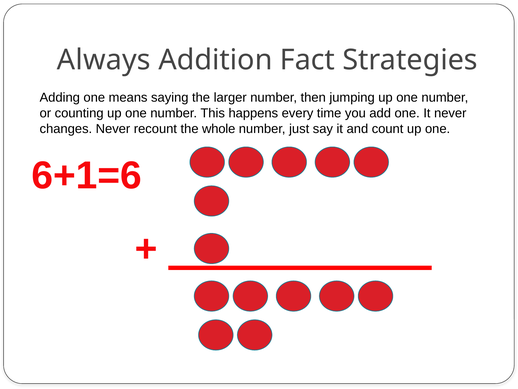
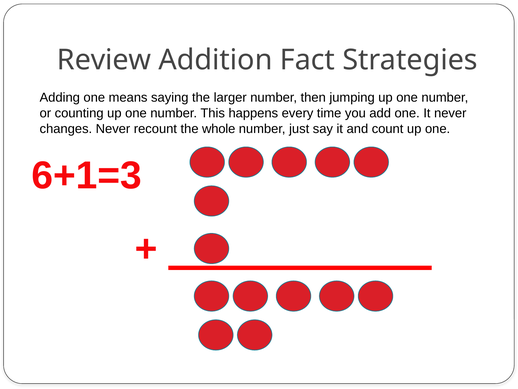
Always: Always -> Review
6+1=6: 6+1=6 -> 6+1=3
